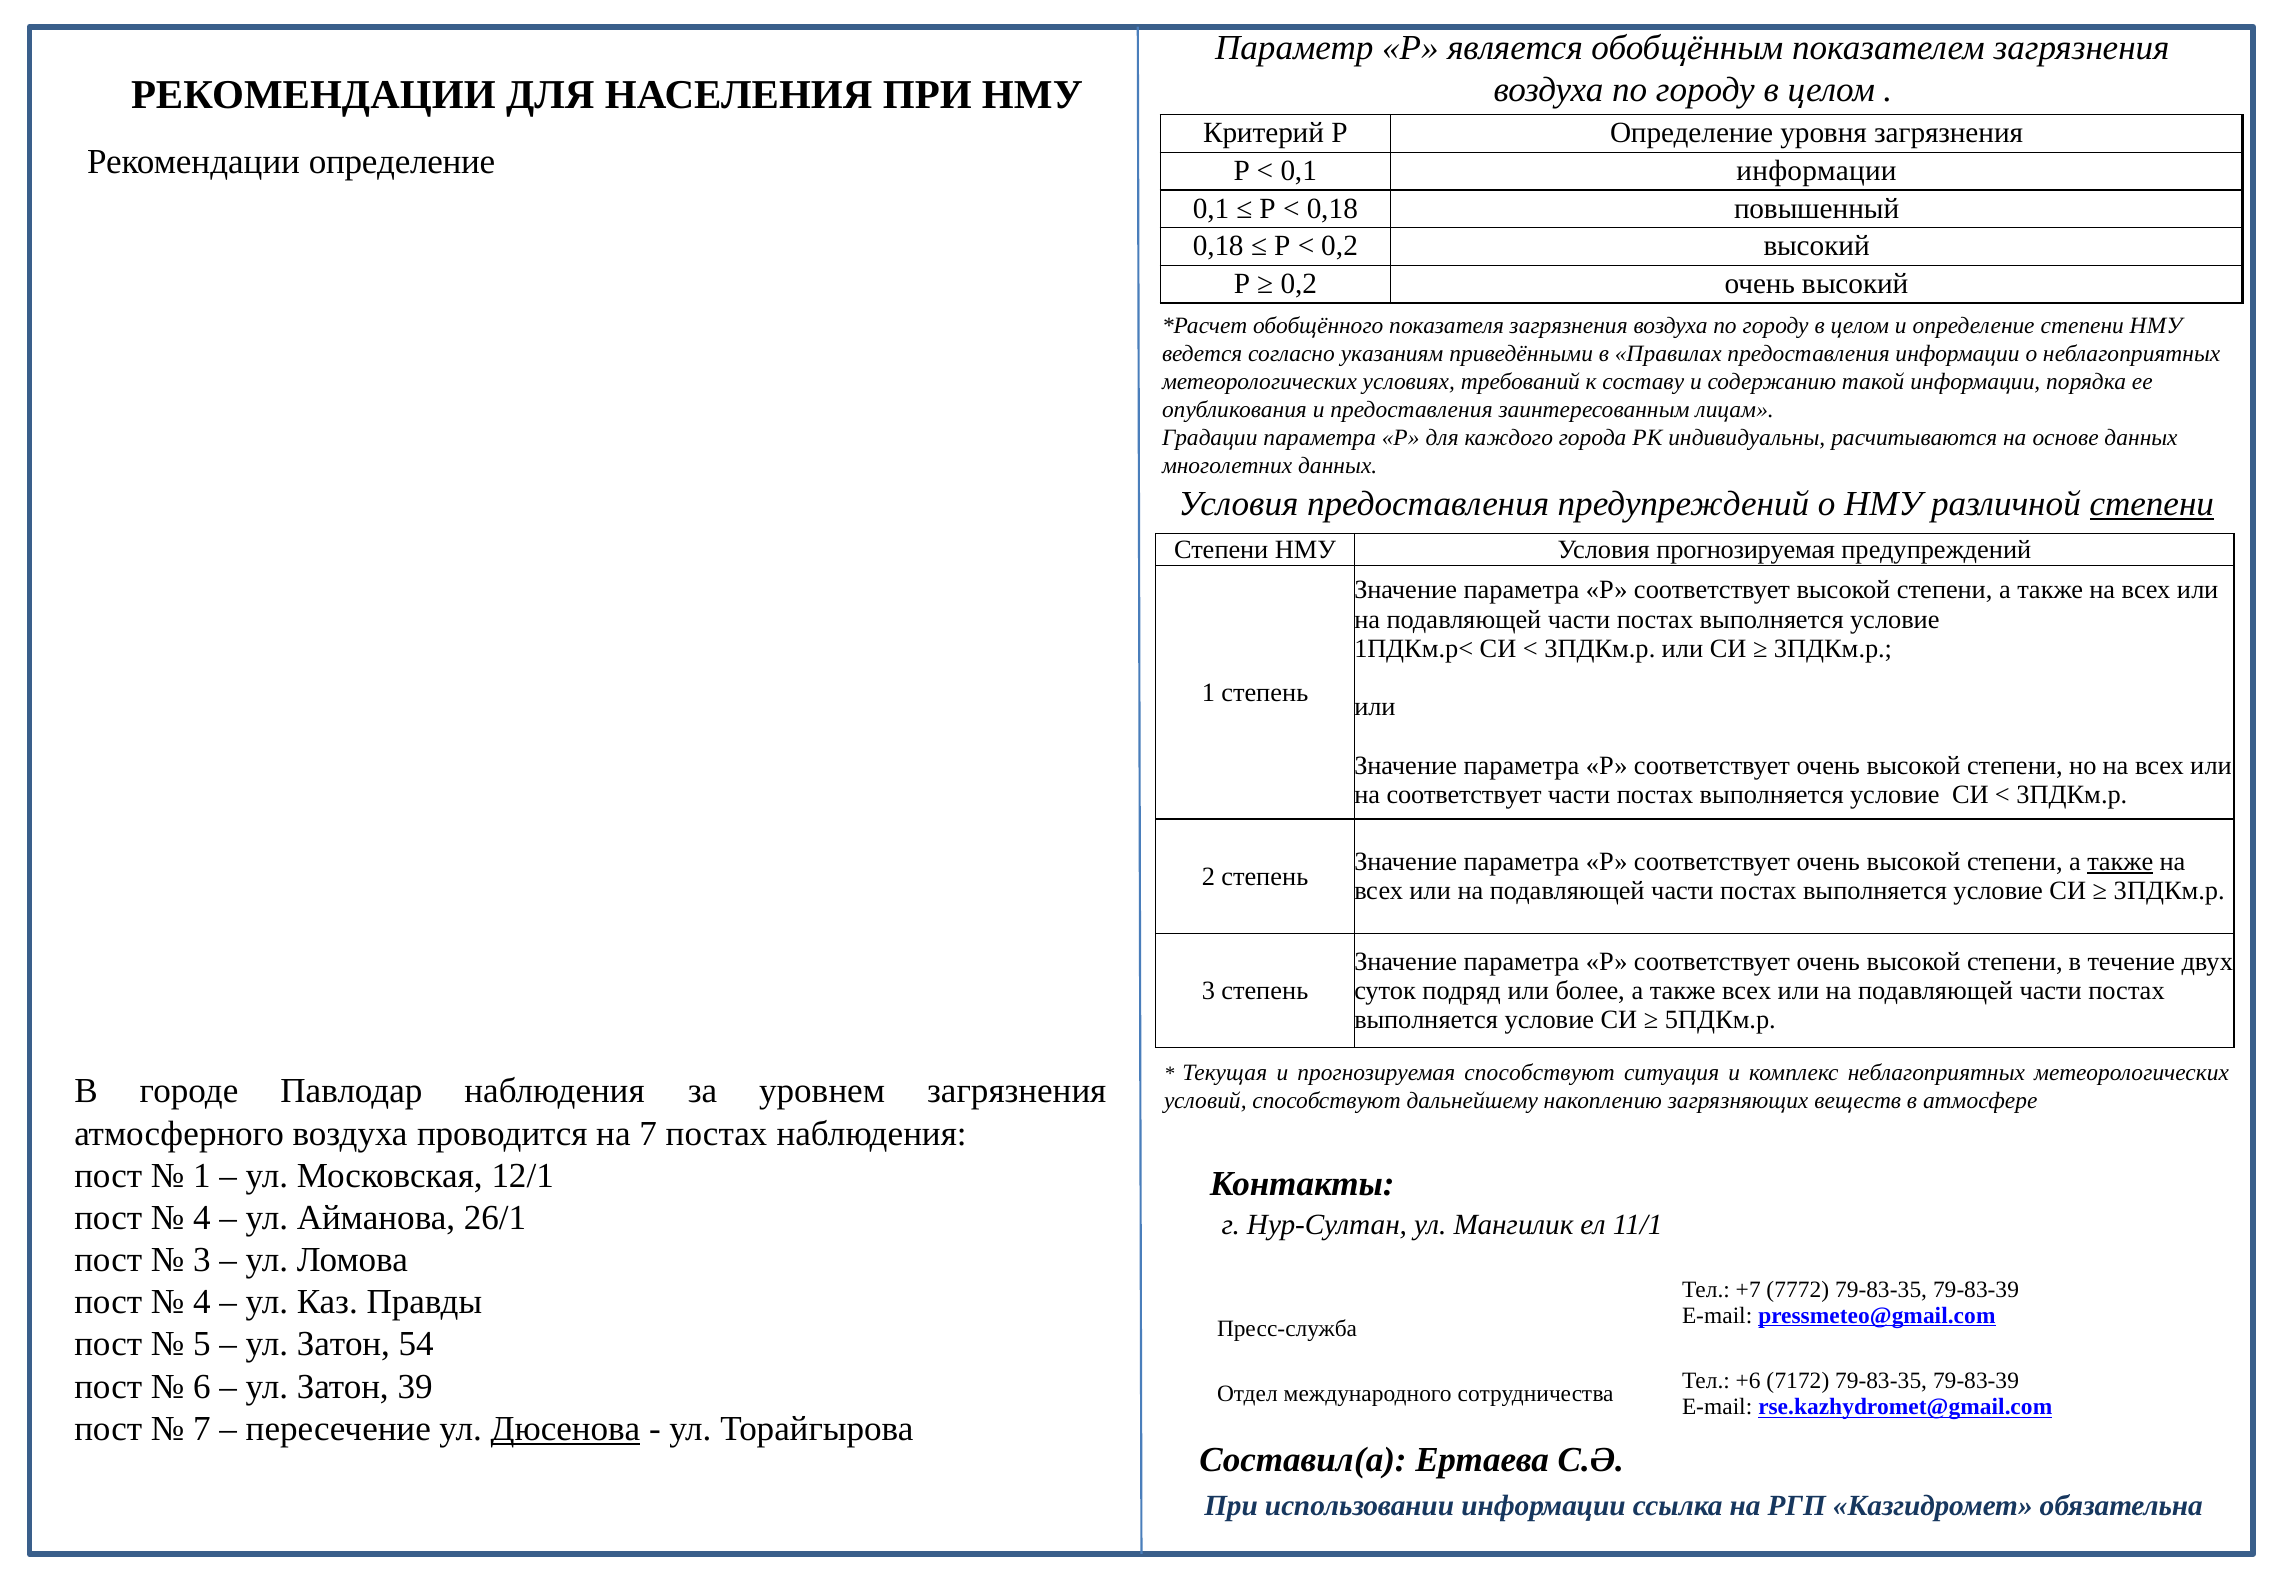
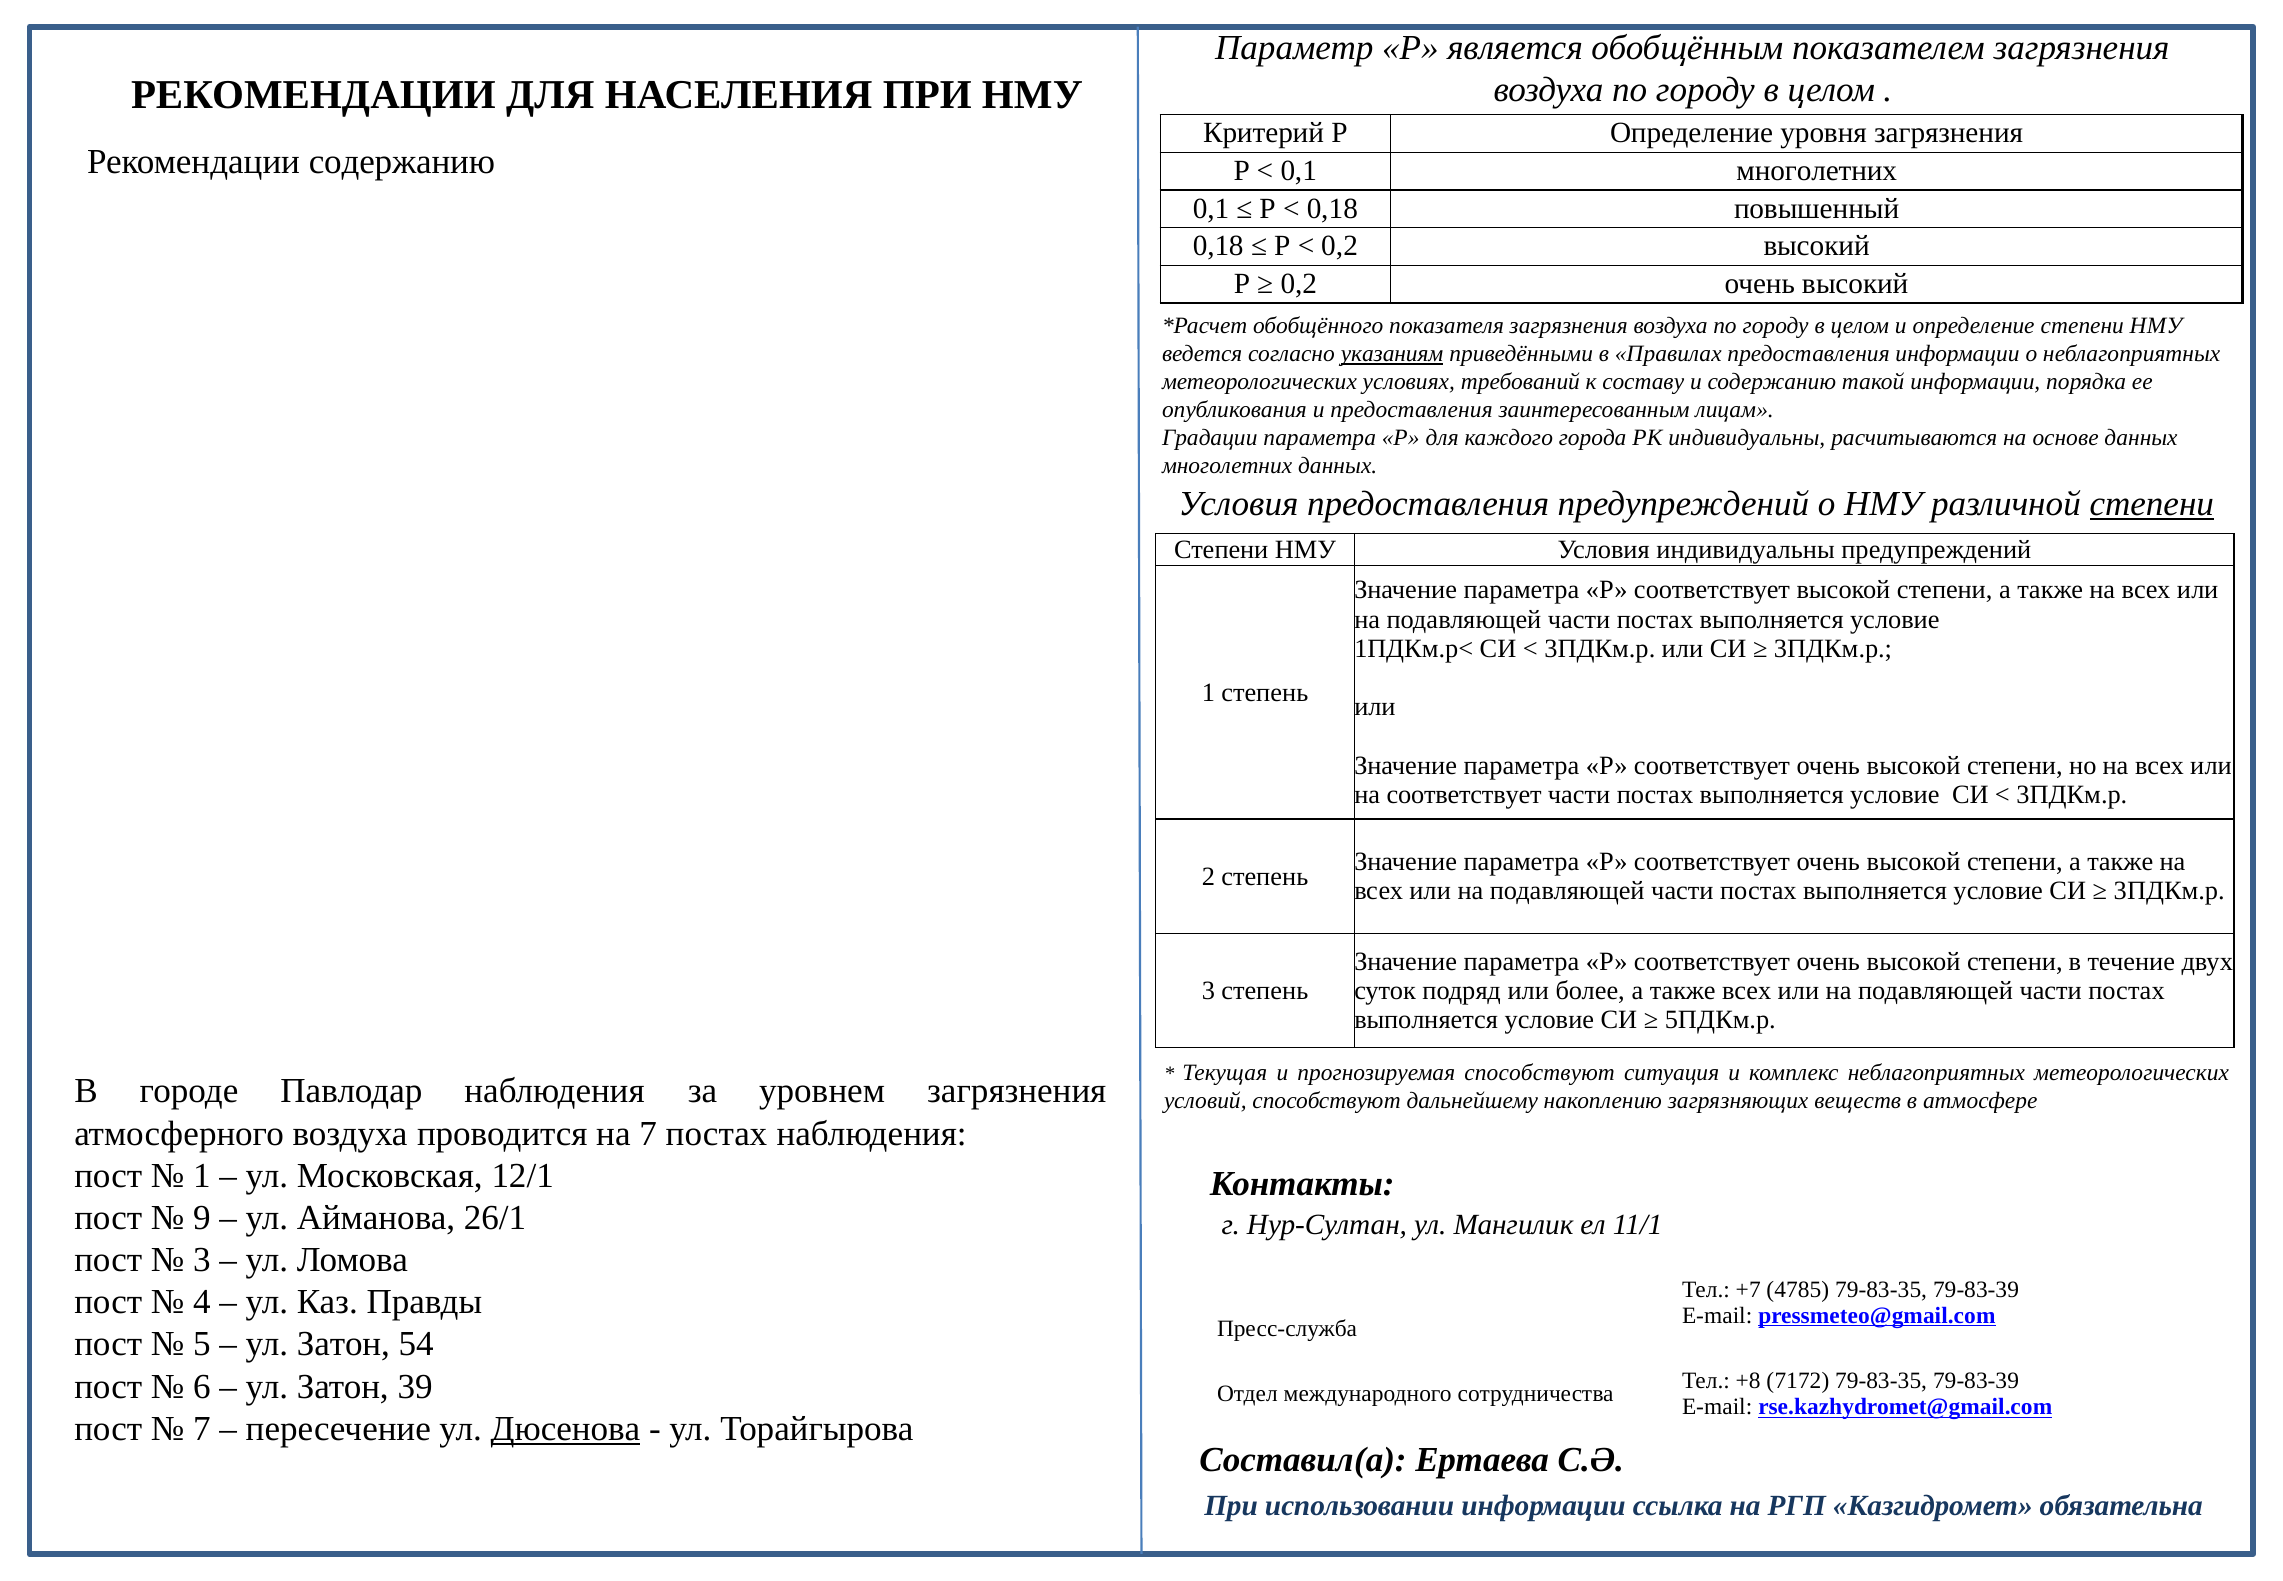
Рекомендации определение: определение -> содержанию
0,1 информации: информации -> многолетних
указаниям underline: none -> present
Условия прогнозируемая: прогнозируемая -> индивидуальны
также at (2120, 862) underline: present -> none
4 at (202, 1217): 4 -> 9
7772: 7772 -> 4785
+6: +6 -> +8
